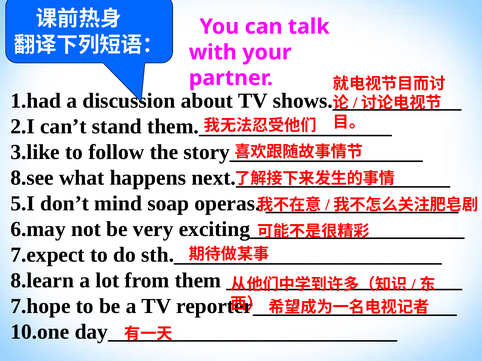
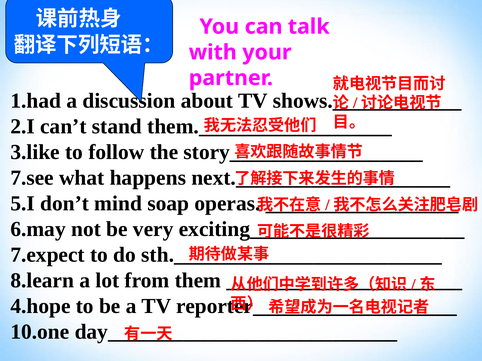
8.see: 8.see -> 7.see
7.hope: 7.hope -> 4.hope
